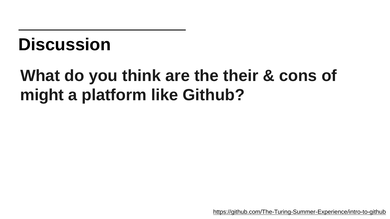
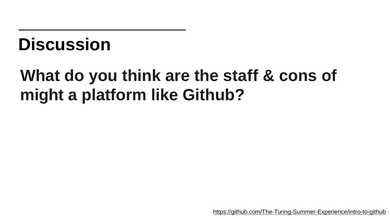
their: their -> staff
